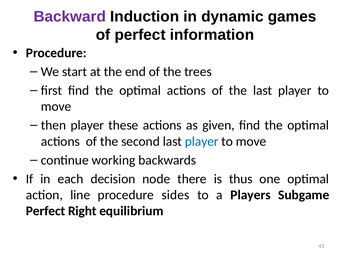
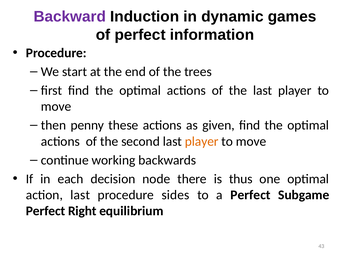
then player: player -> penny
player at (202, 142) colour: blue -> orange
action line: line -> last
a Players: Players -> Perfect
